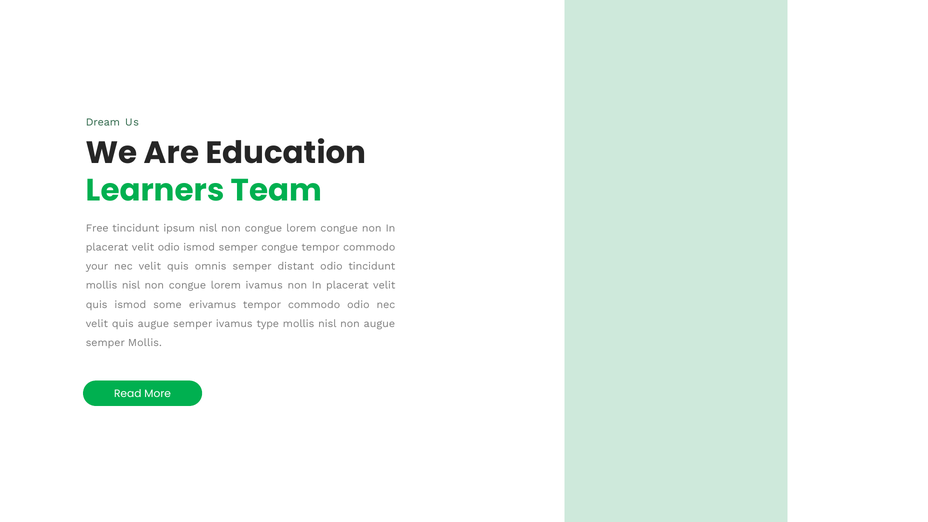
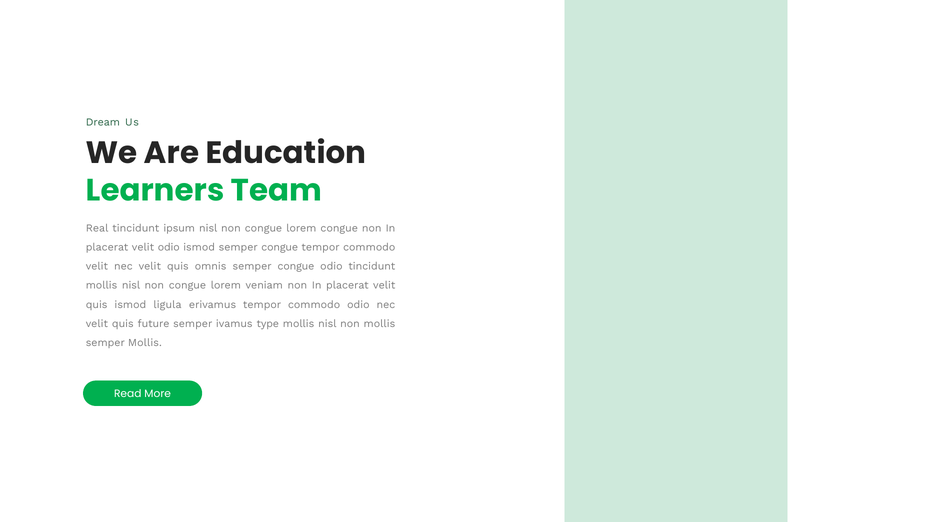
Free: Free -> Real
your at (97, 266): your -> velit
distant at (296, 266): distant -> congue
lorem ivamus: ivamus -> veniam
some: some -> ligula
quis augue: augue -> future
non augue: augue -> mollis
